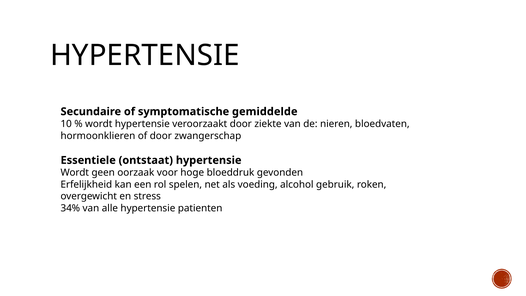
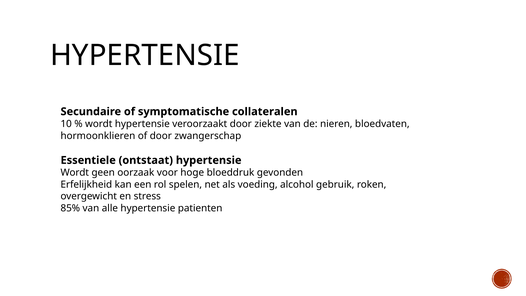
gemiddelde: gemiddelde -> collateralen
34%: 34% -> 85%
